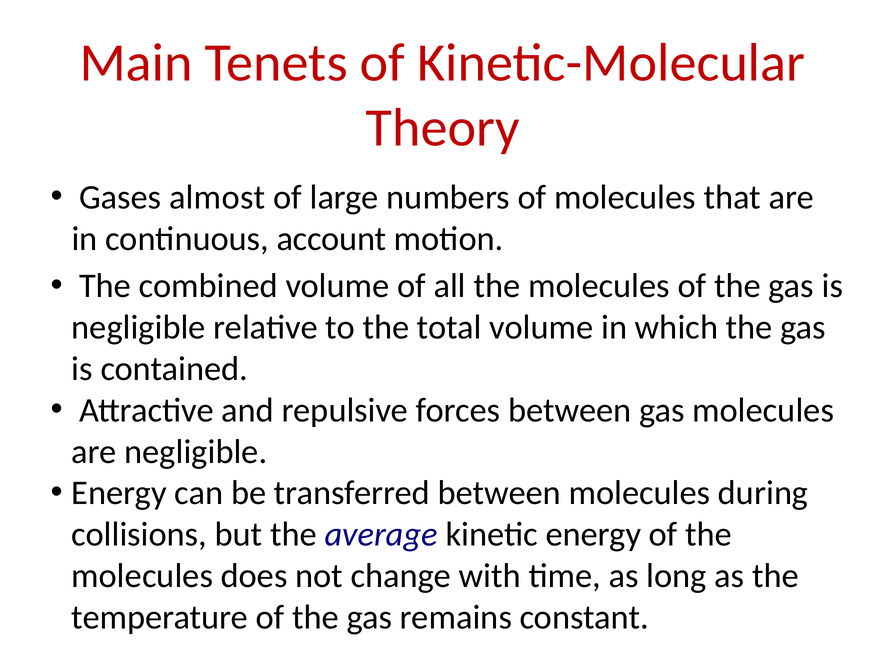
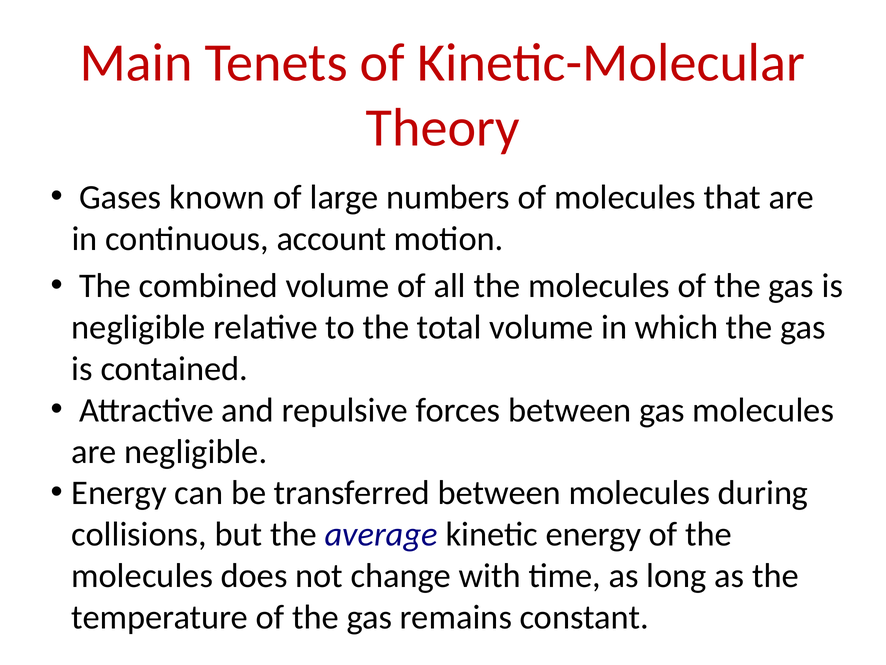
almost: almost -> known
